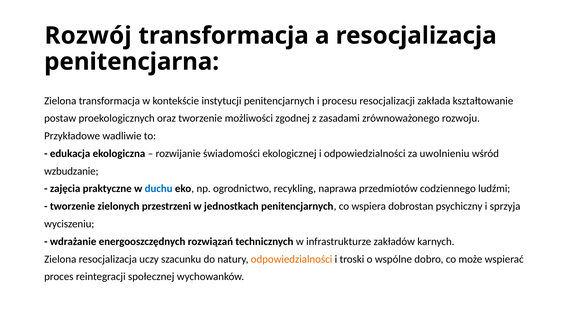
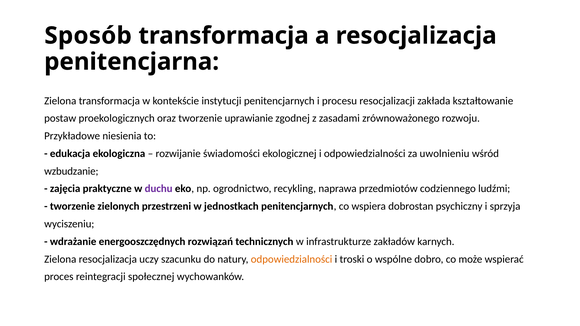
Rozwój: Rozwój -> Sposób
możliwości: możliwości -> uprawianie
wadliwie: wadliwie -> niesienia
duchu colour: blue -> purple
